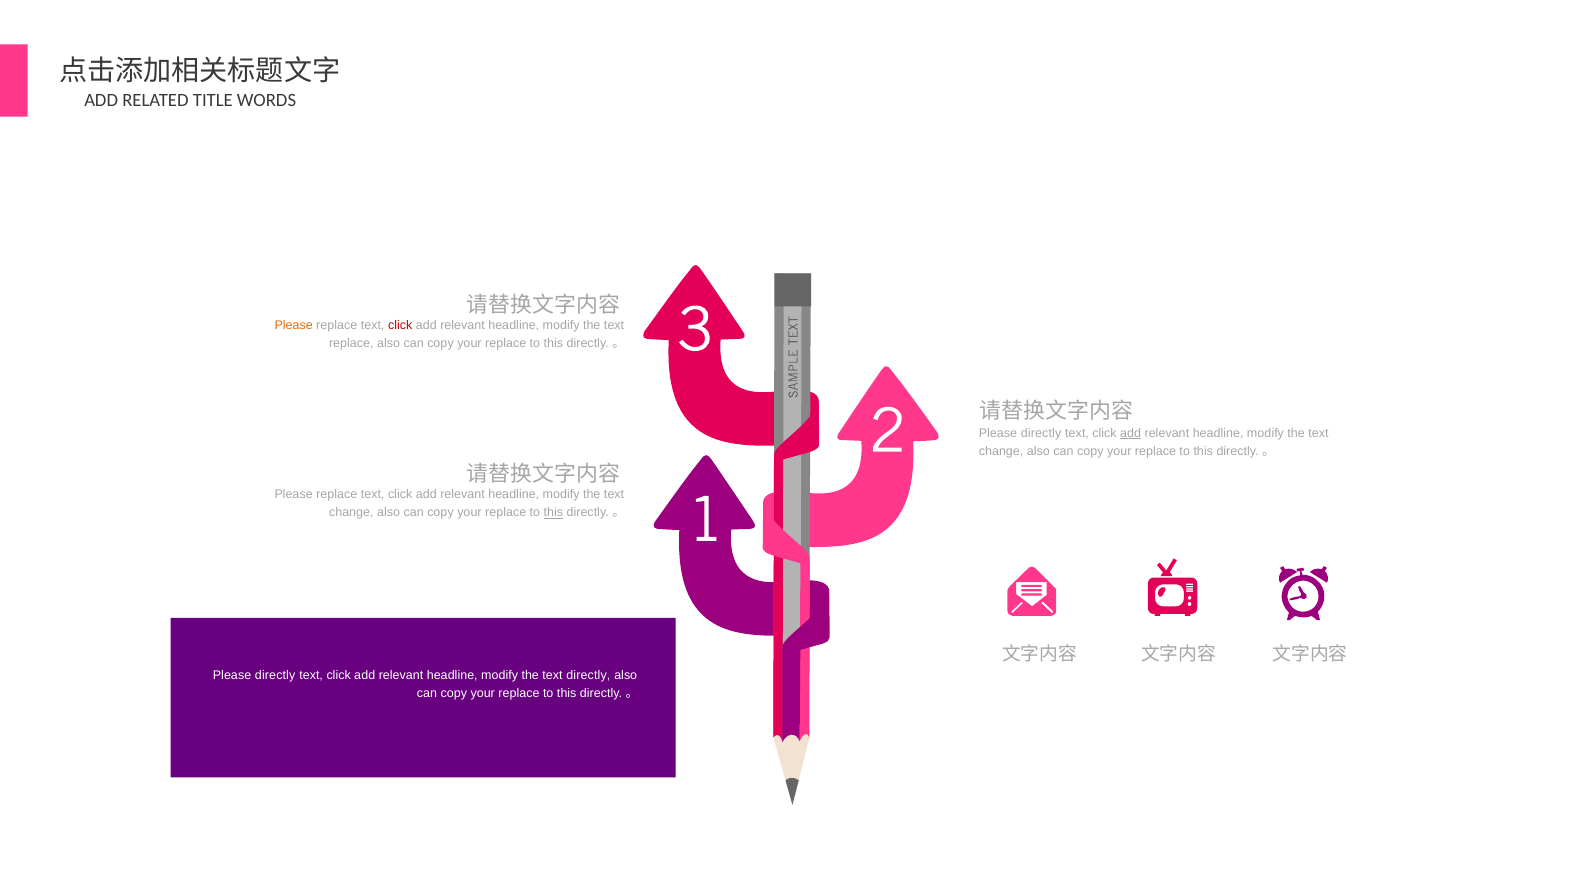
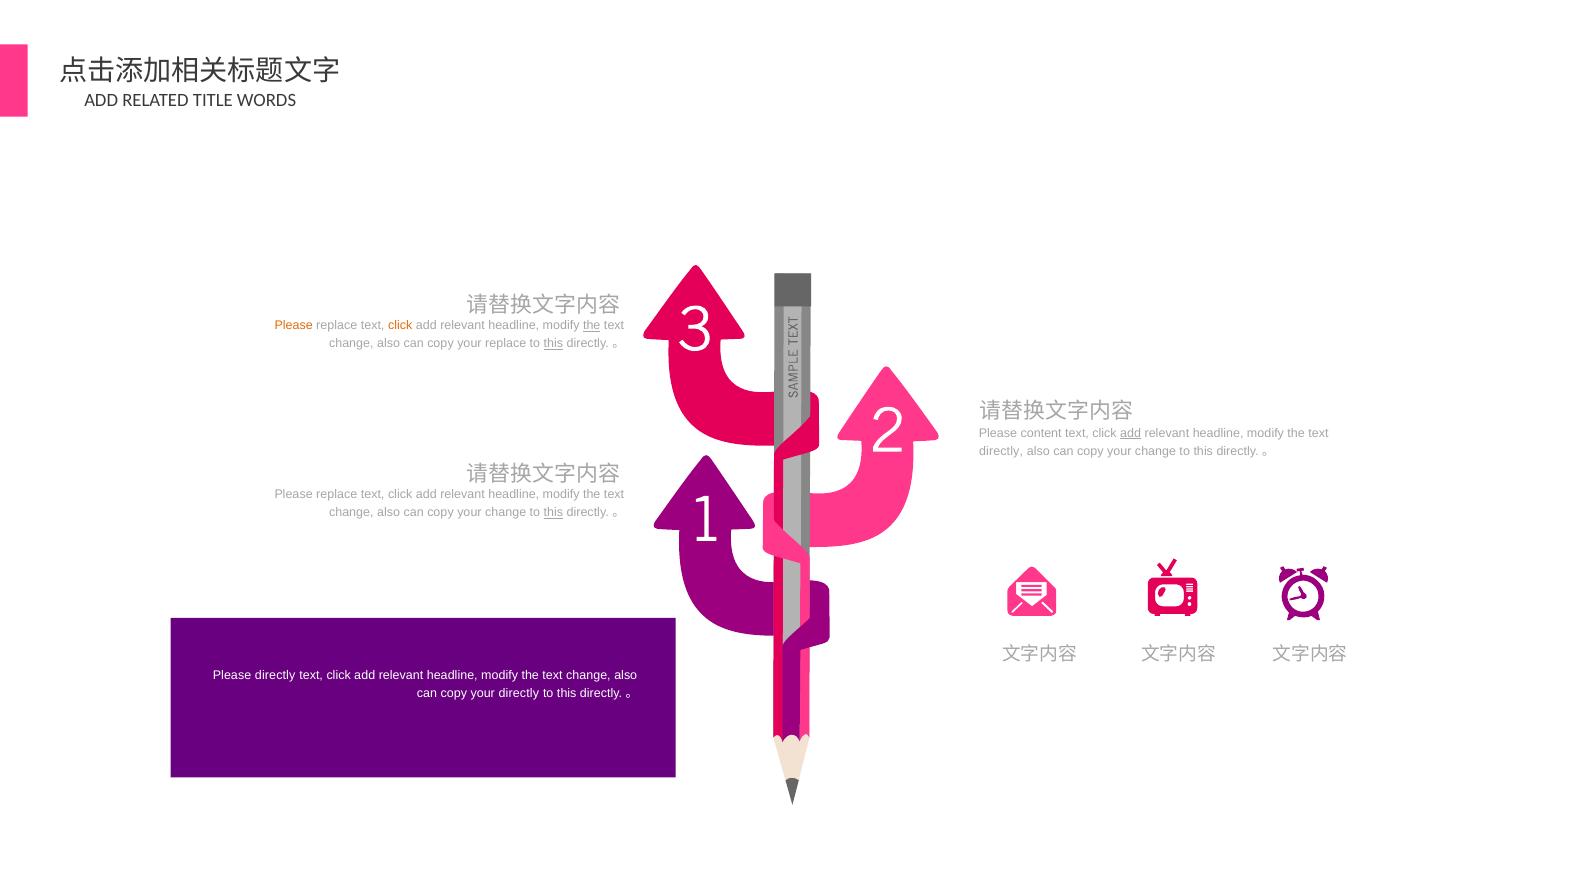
click at (400, 326) colour: red -> orange
the at (592, 326) underline: none -> present
replace at (351, 344): replace -> change
this at (553, 344) underline: none -> present
directly at (1041, 433): directly -> content
change at (1001, 451): change -> directly
replace at (1156, 451): replace -> change
replace at (506, 513): replace -> change
directly at (588, 675): directly -> change
replace at (519, 693): replace -> directly
